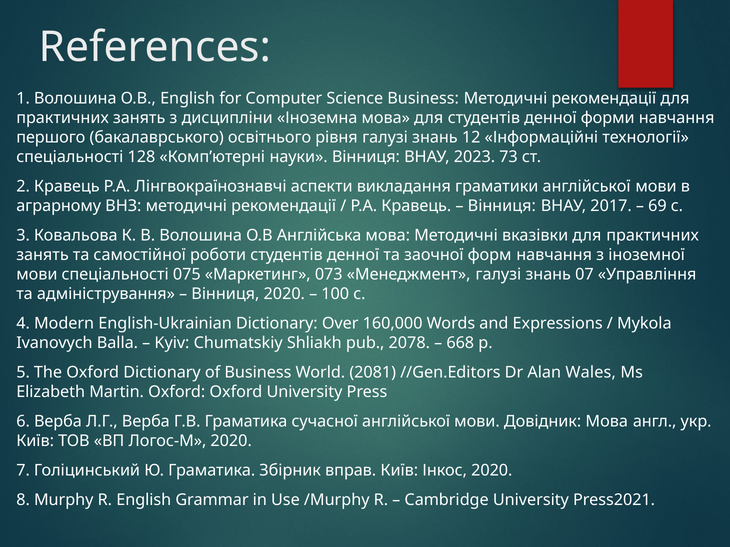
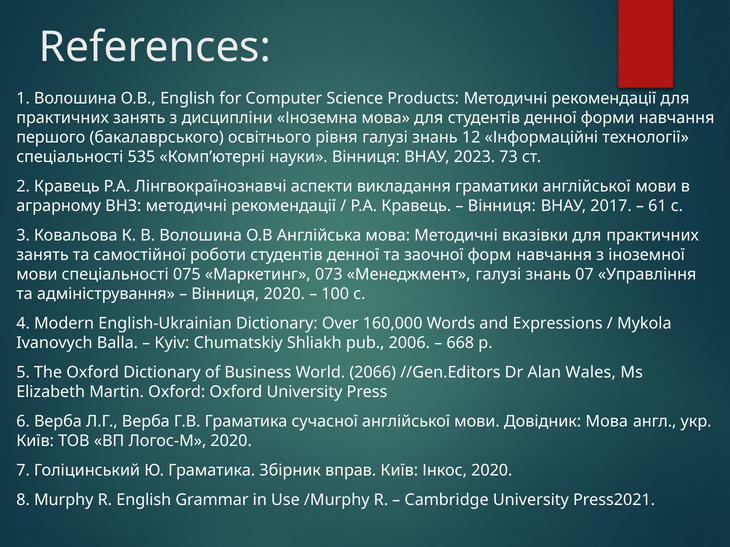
Science Business: Business -> Products
128: 128 -> 535
69: 69 -> 61
2078: 2078 -> 2006
2081: 2081 -> 2066
